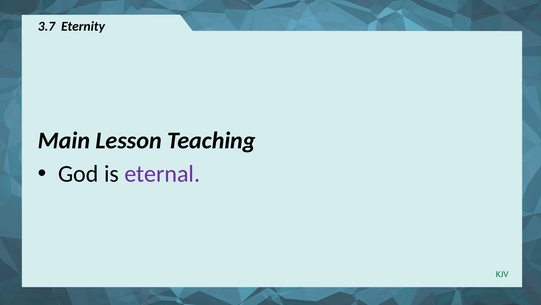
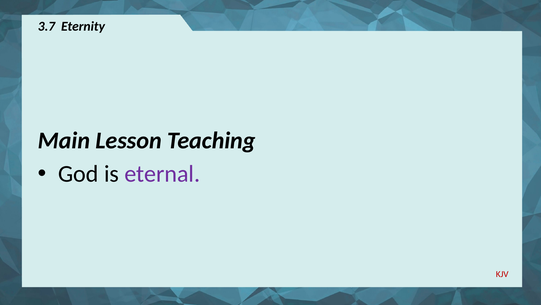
KJV colour: green -> red
